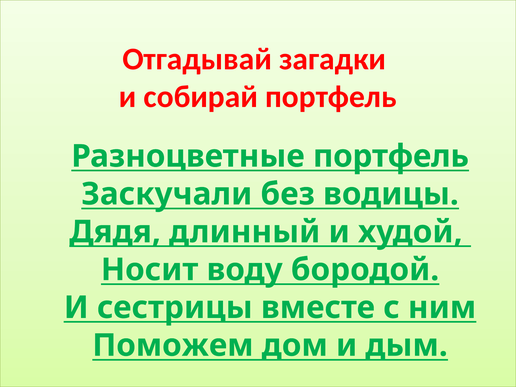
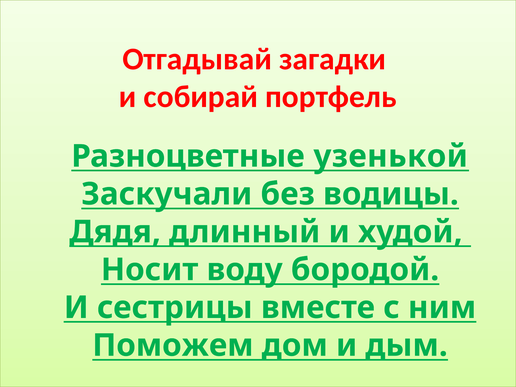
Разноцветные портфель: портфель -> узенькой
